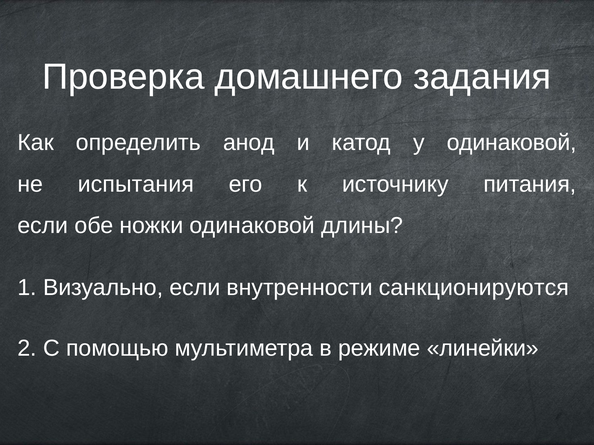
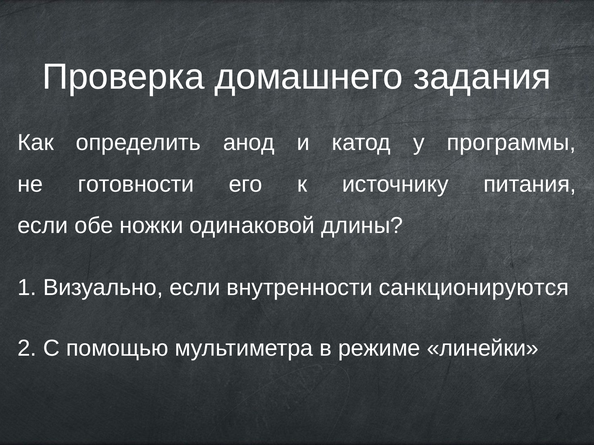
у одинаковой: одинаковой -> программы
испытания: испытания -> готовности
